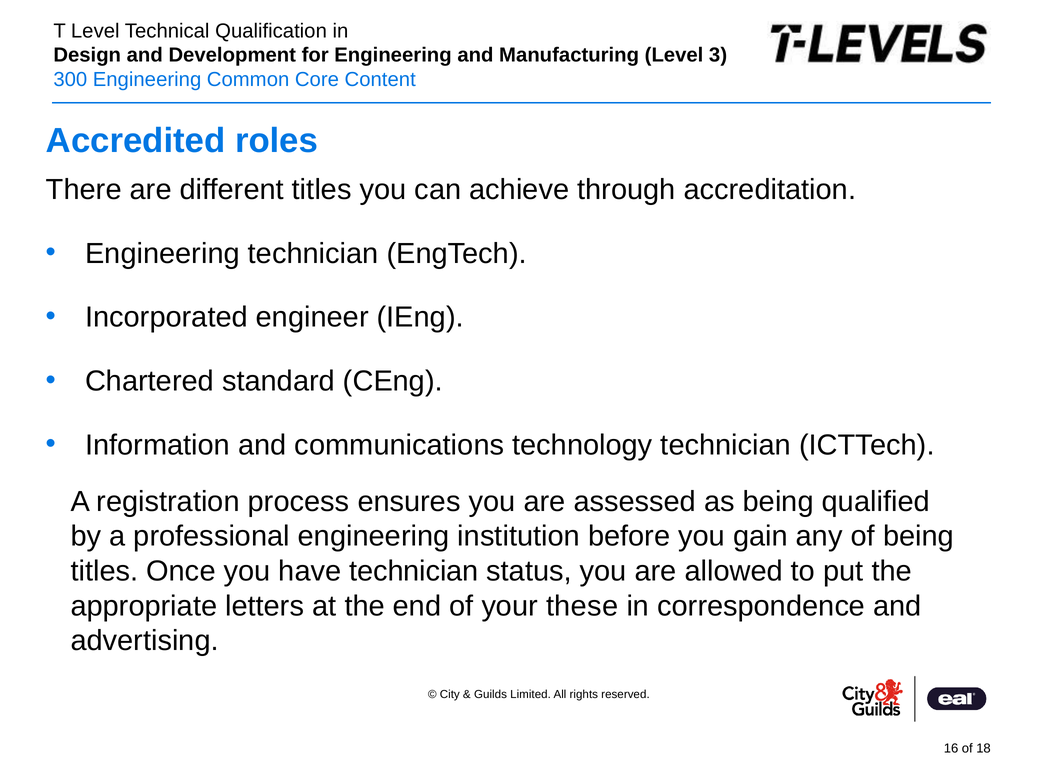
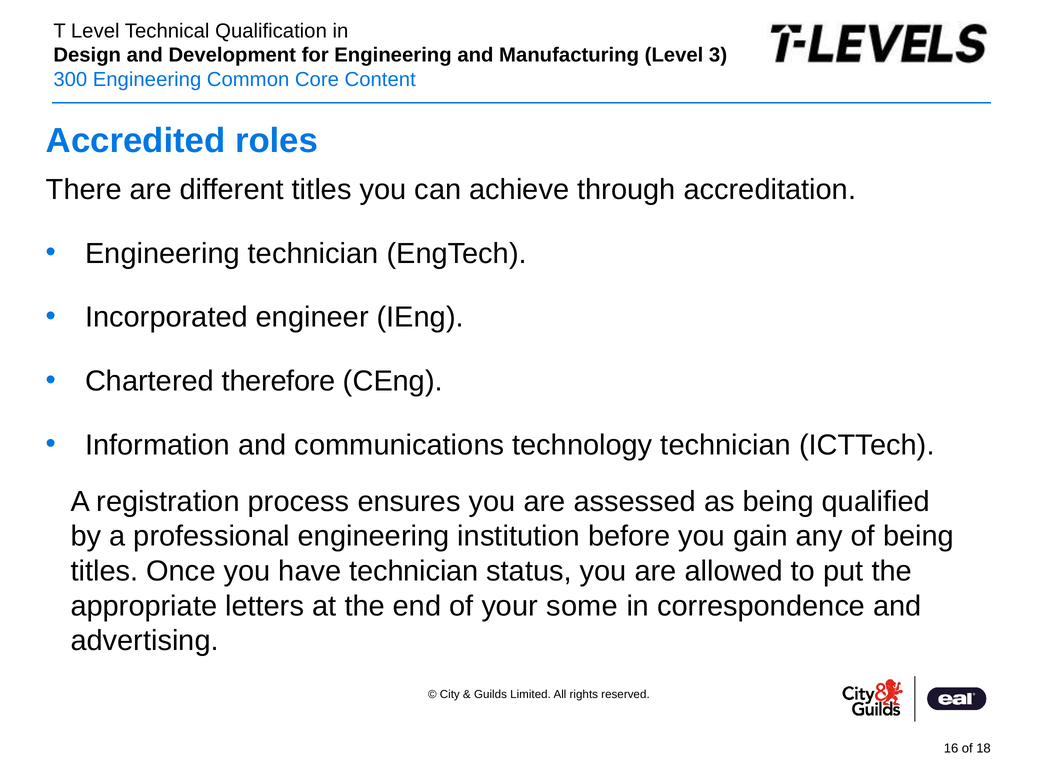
standard: standard -> therefore
these: these -> some
